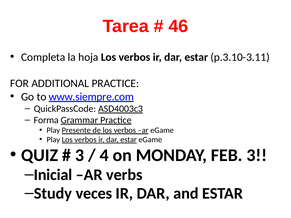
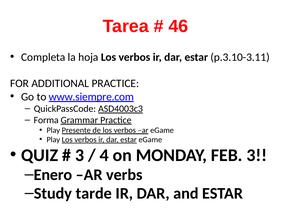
Inicial: Inicial -> Enero
veces: veces -> tarde
